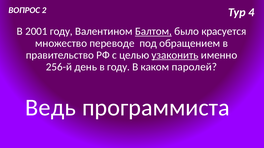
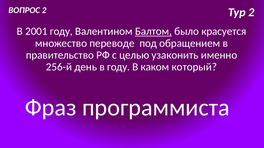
Тур 4: 4 -> 2
узаконить underline: present -> none
паролей: паролей -> который
Ведь: Ведь -> Фраз
